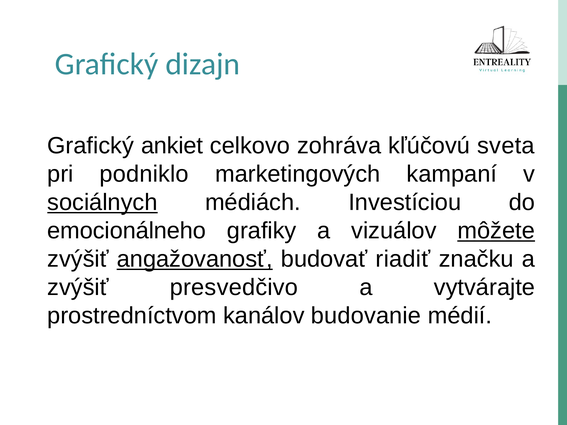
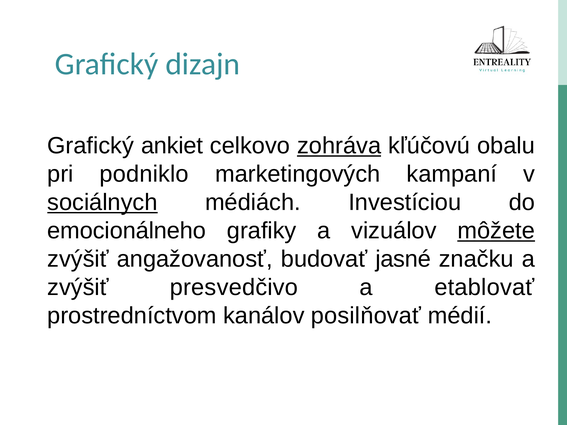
zohráva underline: none -> present
sveta: sveta -> obalu
angažovanosť underline: present -> none
riadiť: riadiť -> jasné
vytvárajte: vytvárajte -> etablovať
budovanie: budovanie -> posilňovať
